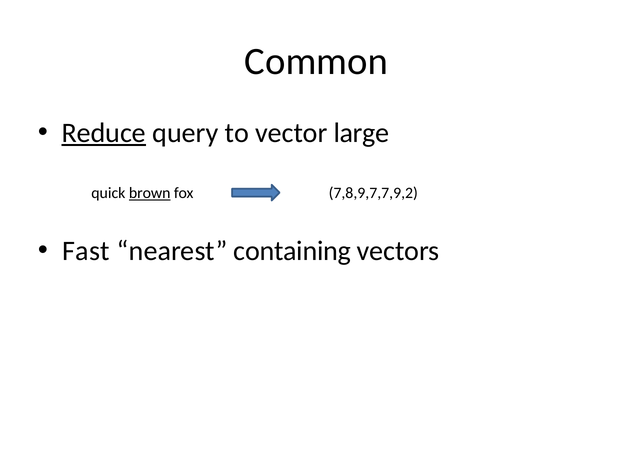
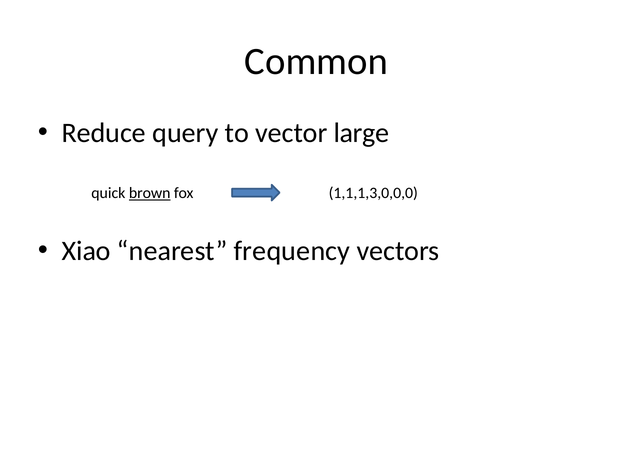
Reduce underline: present -> none
7,8,9,7,7,9,2: 7,8,9,7,7,9,2 -> 1,1,1,3,0,0,0
Fast: Fast -> Xiao
containing: containing -> frequency
